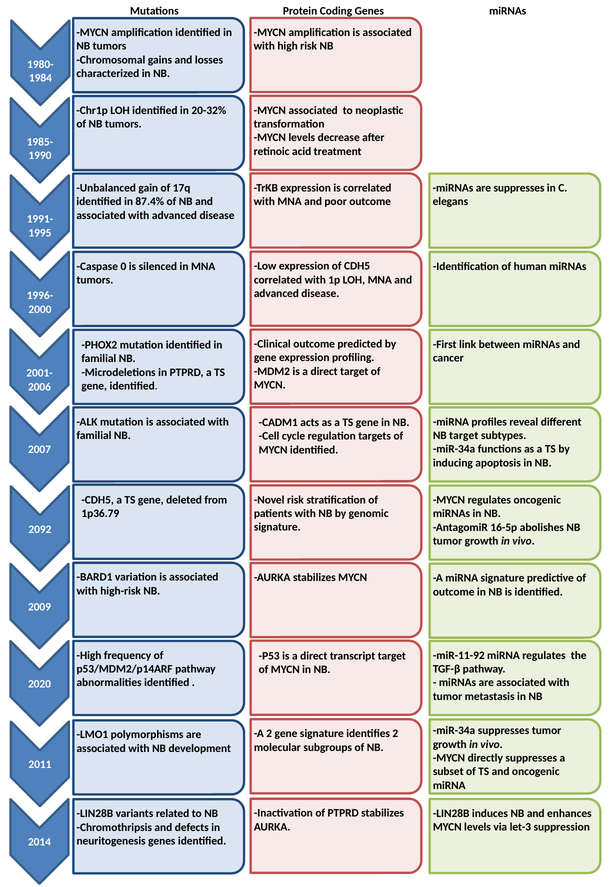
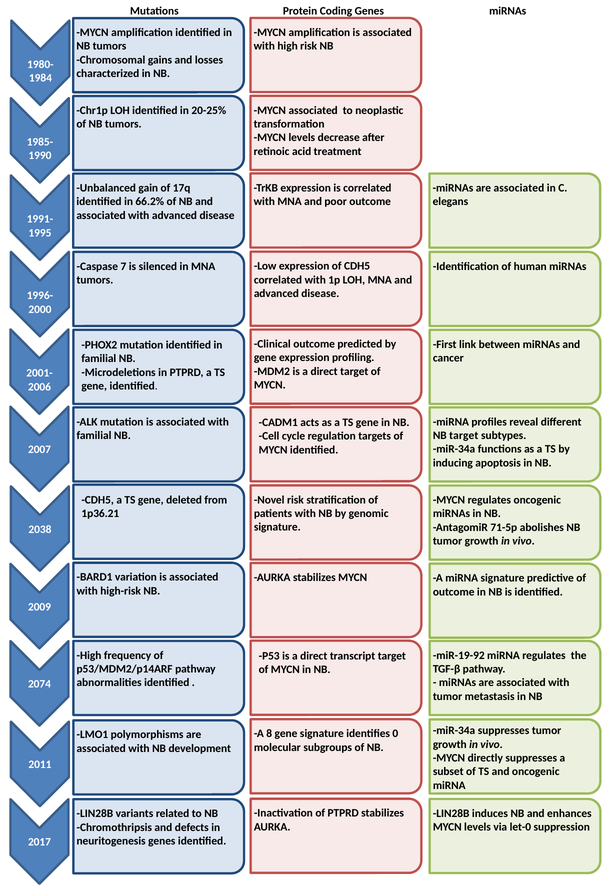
20-32%: 20-32% -> 20-25%
suppresses at (519, 188): suppresses -> associated
87.4%: 87.4% -> 66.2%
0: 0 -> 7
1p36.79: 1p36.79 -> 1p36.21
16-5p: 16-5p -> 71-5p
2092: 2092 -> 2038
miR-11-92: miR-11-92 -> miR-19-92
2020: 2020 -> 2074
A 2: 2 -> 8
identifies 2: 2 -> 0
let-3: let-3 -> let-0
2014: 2014 -> 2017
